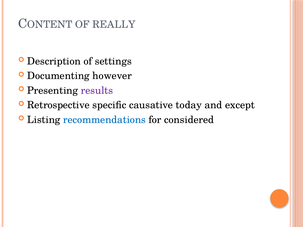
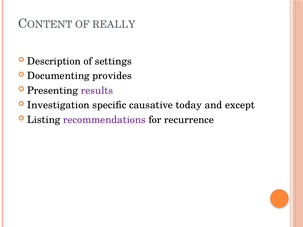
however: however -> provides
Retrospective: Retrospective -> Investigation
recommendations colour: blue -> purple
considered: considered -> recurrence
